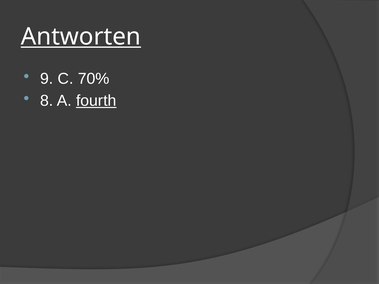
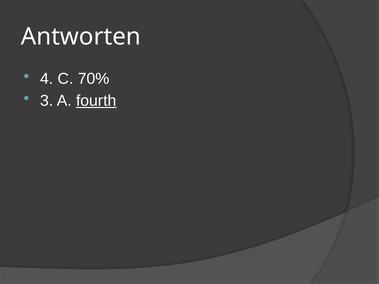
Antworten underline: present -> none
9: 9 -> 4
8: 8 -> 3
